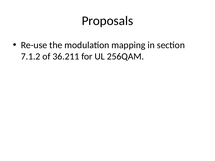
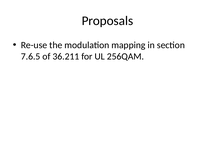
7.1.2: 7.1.2 -> 7.6.5
